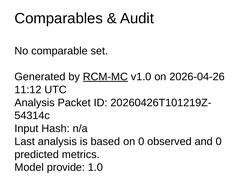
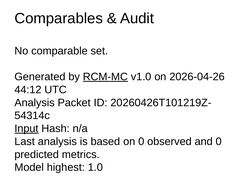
11:12: 11:12 -> 44:12
Input underline: none -> present
provide: provide -> highest
